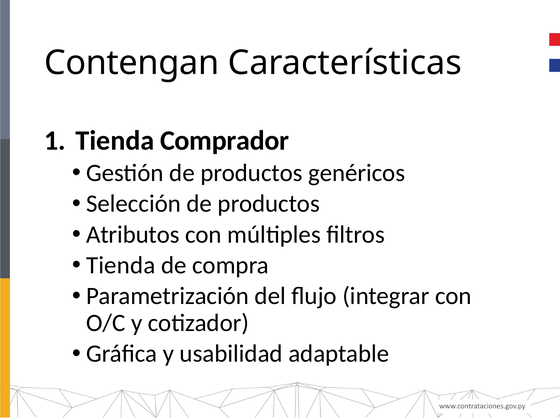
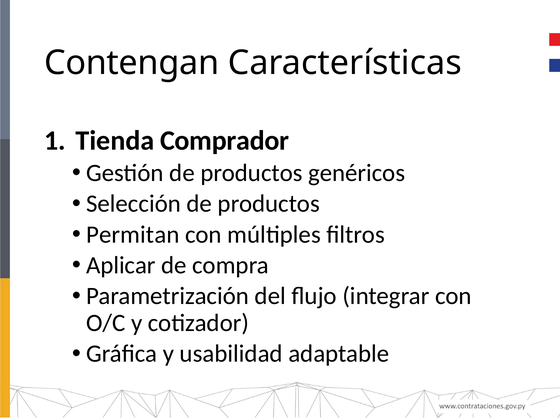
Atributos: Atributos -> Permitan
Tienda at (121, 265): Tienda -> Aplicar
